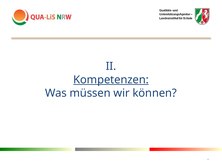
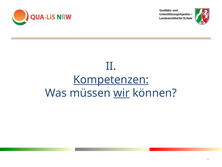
wir underline: none -> present
